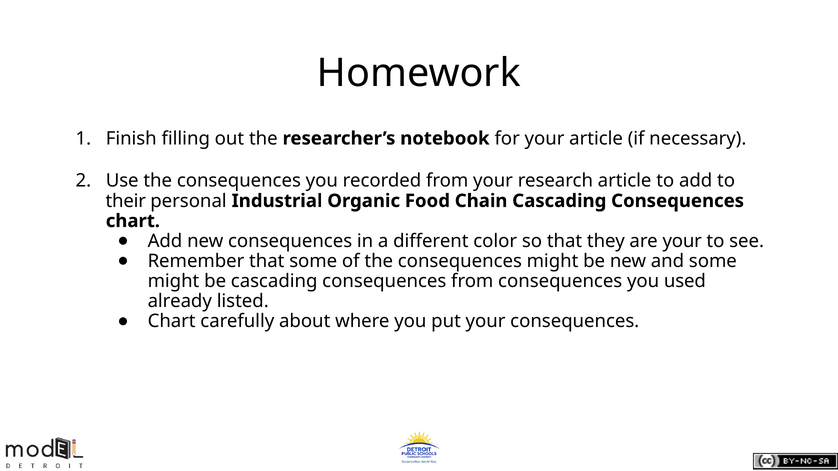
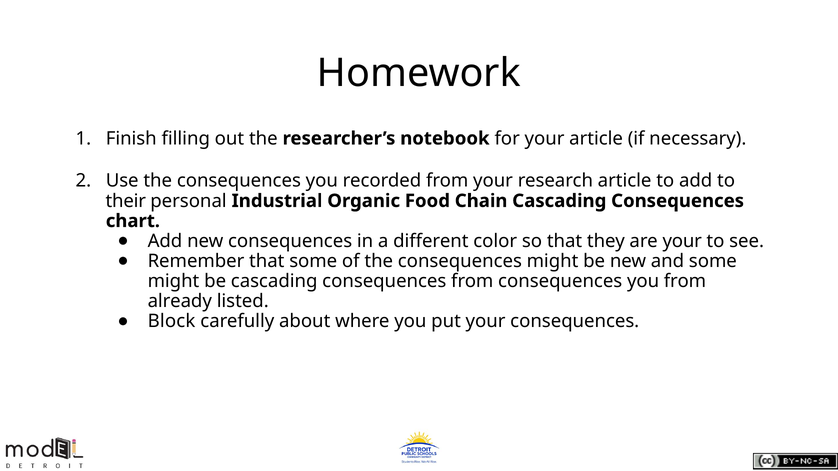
you used: used -> from
Chart at (172, 322): Chart -> Block
